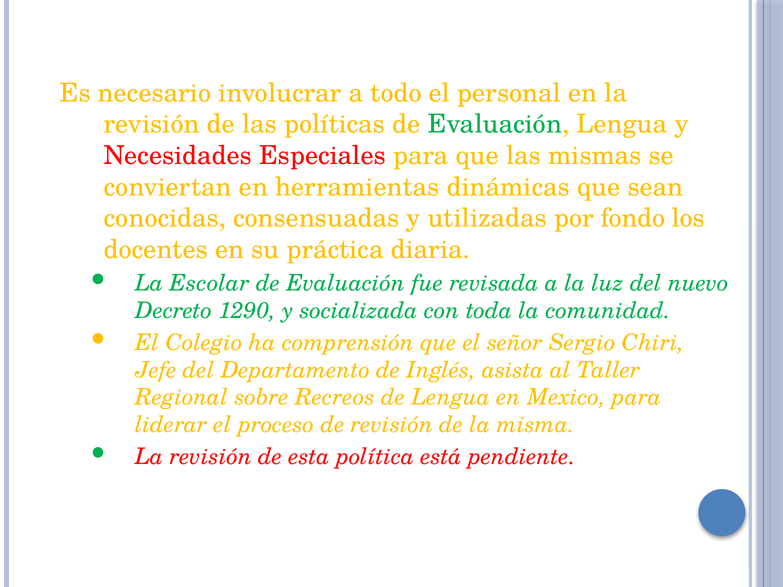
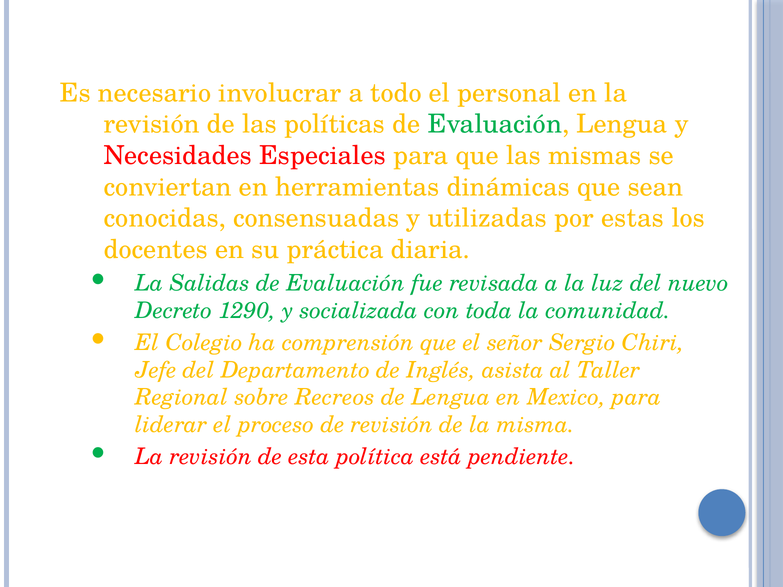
fondo: fondo -> estas
Escolar: Escolar -> Salidas
